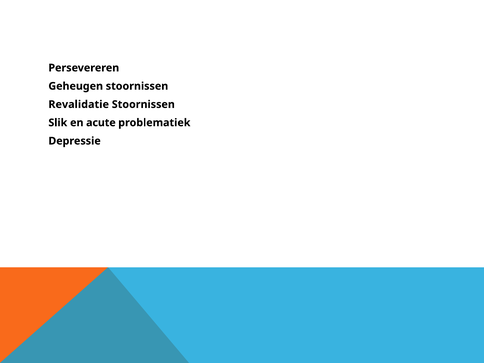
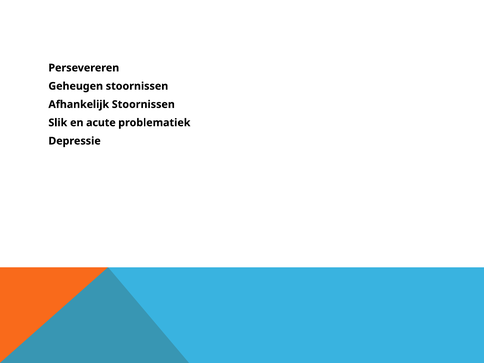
Revalidatie: Revalidatie -> Afhankelijk
